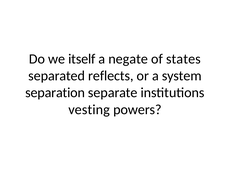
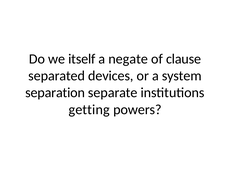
states: states -> clause
reflects: reflects -> devices
vesting: vesting -> getting
